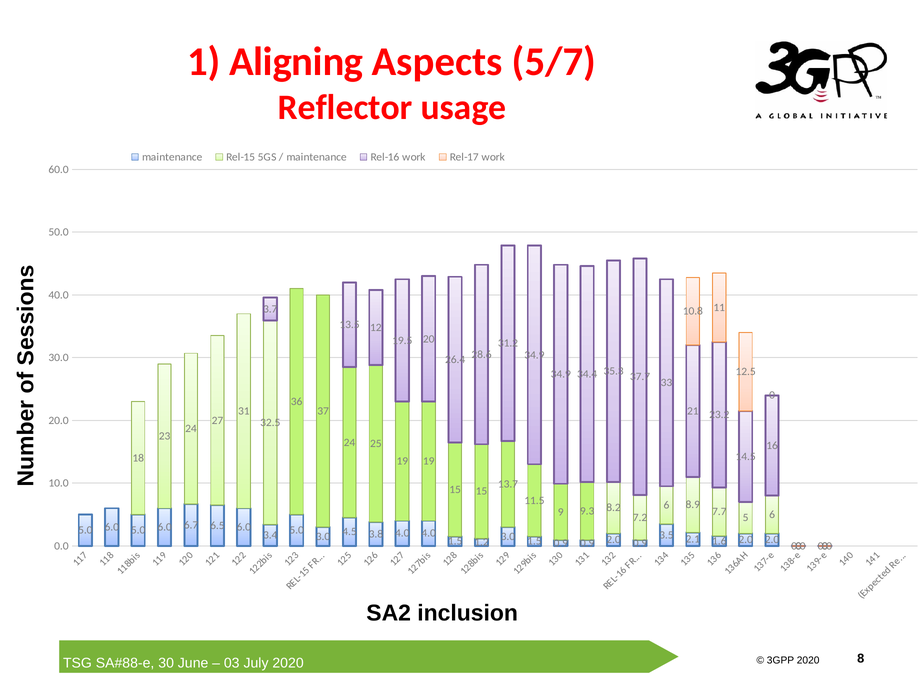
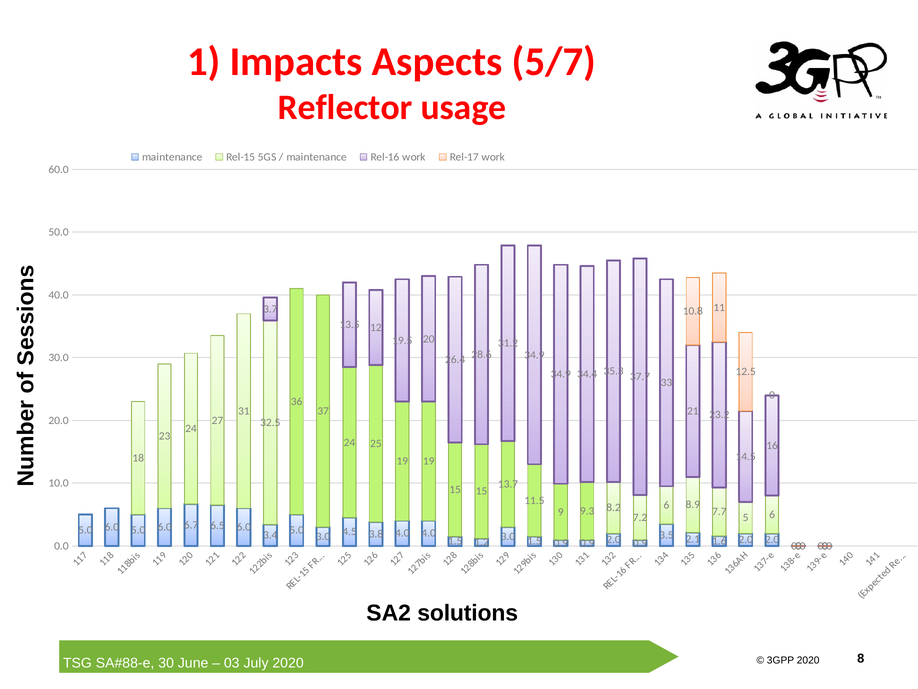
Aligning: Aligning -> Impacts
inclusion: inclusion -> solutions
